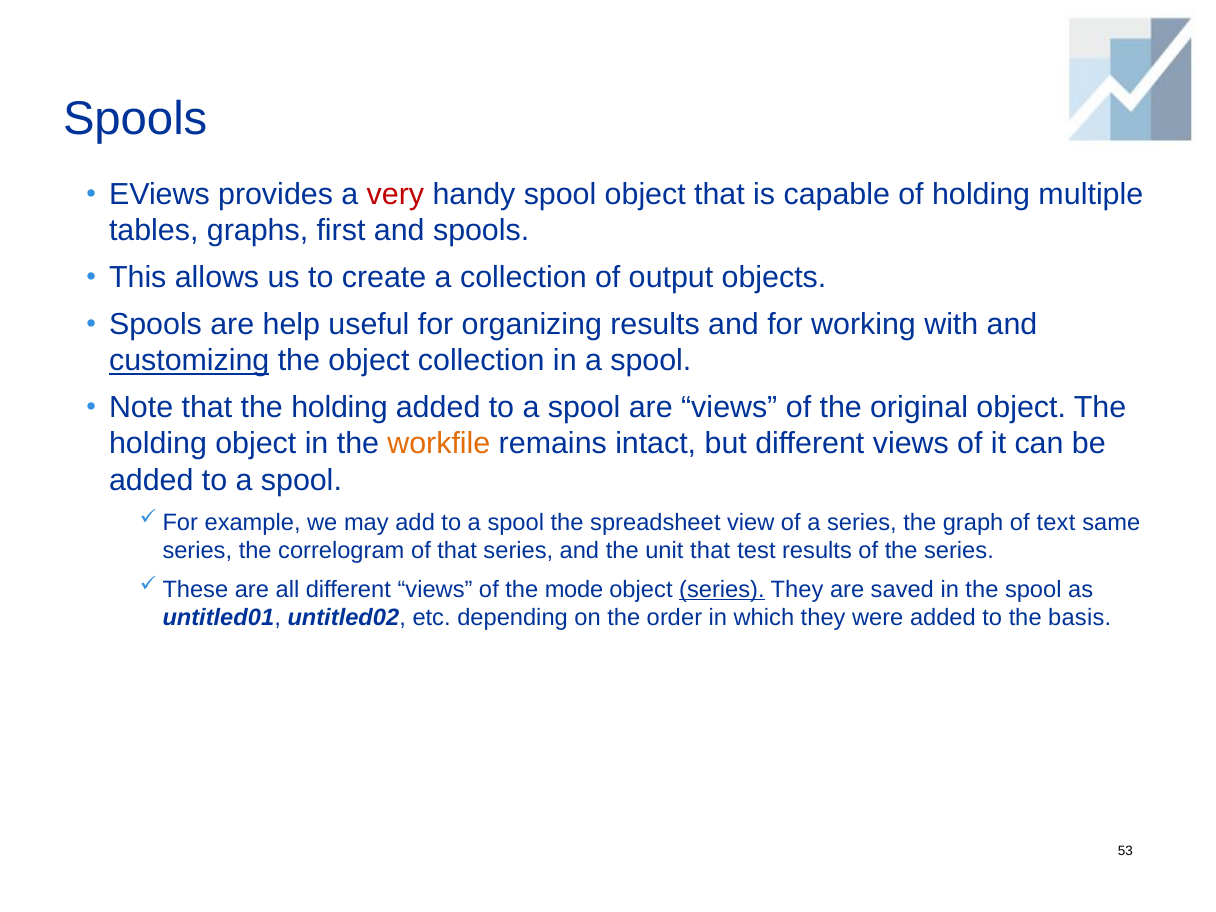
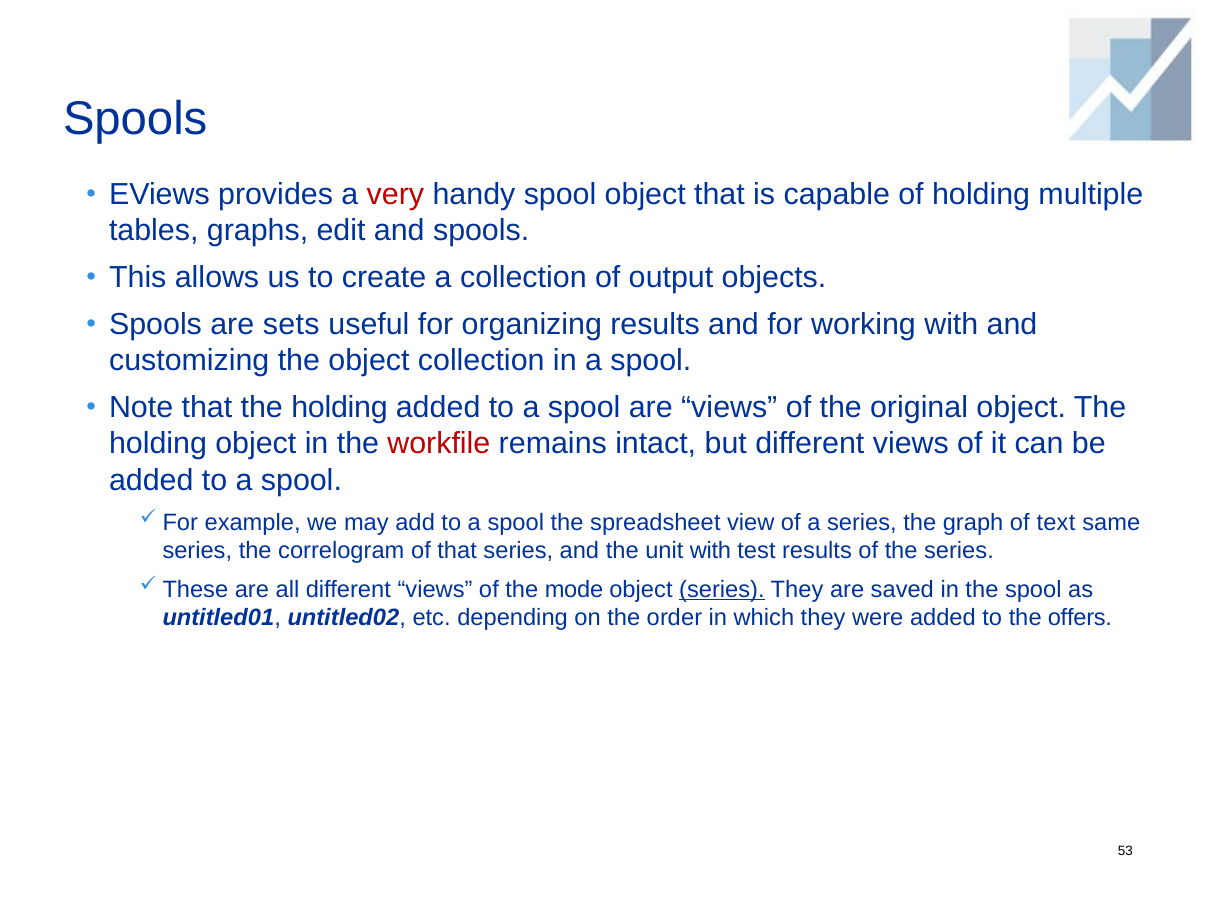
first: first -> edit
help: help -> sets
customizing underline: present -> none
workfile colour: orange -> red
unit that: that -> with
basis: basis -> offers
